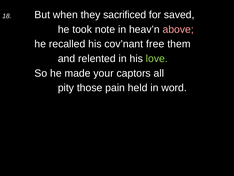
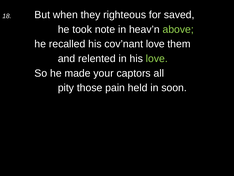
sacrificed: sacrificed -> righteous
above colour: pink -> light green
cov’nant free: free -> love
word: word -> soon
